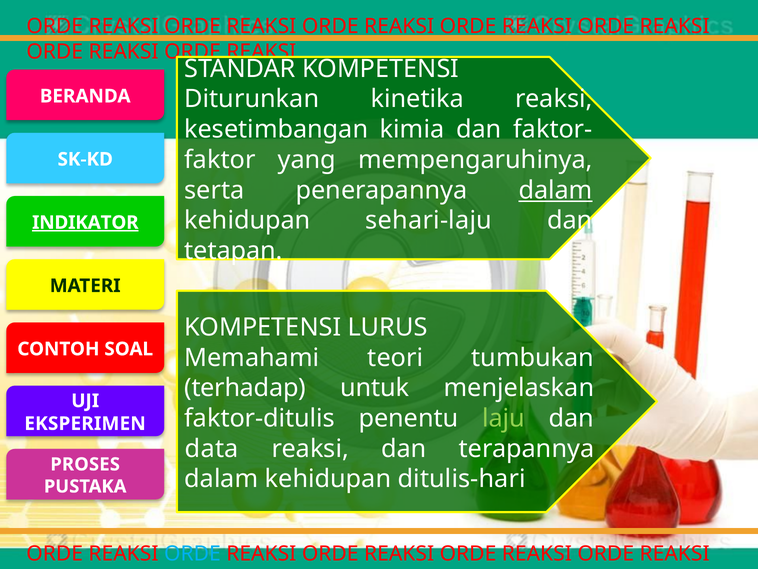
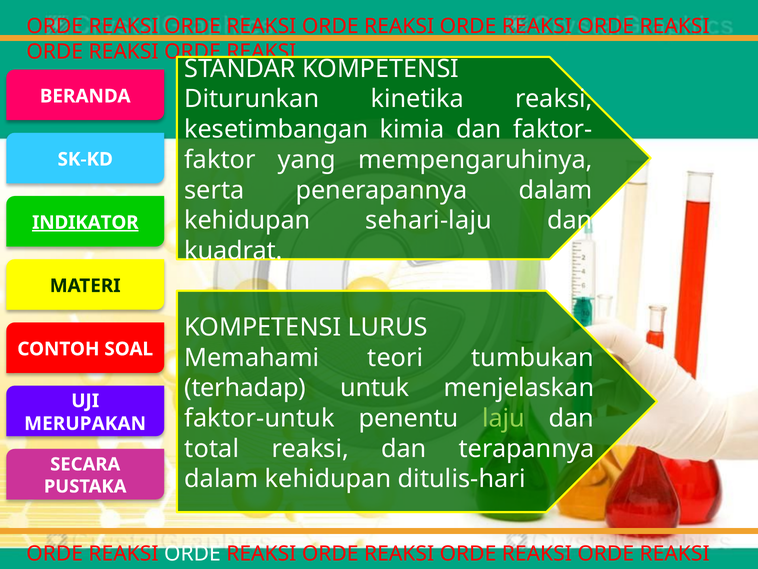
dalam at (556, 190) underline: present -> none
tetapan: tetapan -> kuadrat
faktor-ditulis: faktor-ditulis -> faktor-untuk
EKSPERIMEN: EKSPERIMEN -> MERUPAKAN
data: data -> total
PROSES: PROSES -> SECARA
ORDE at (192, 553) colour: light blue -> white
